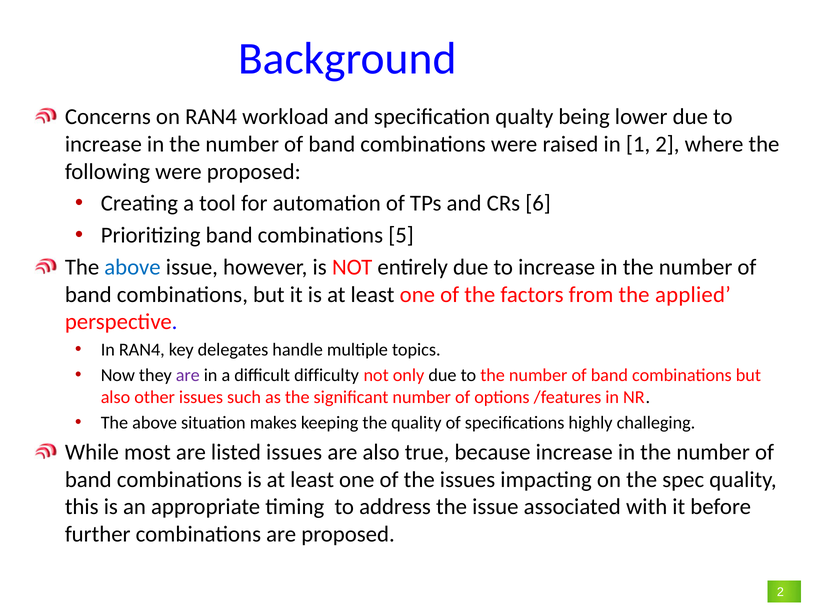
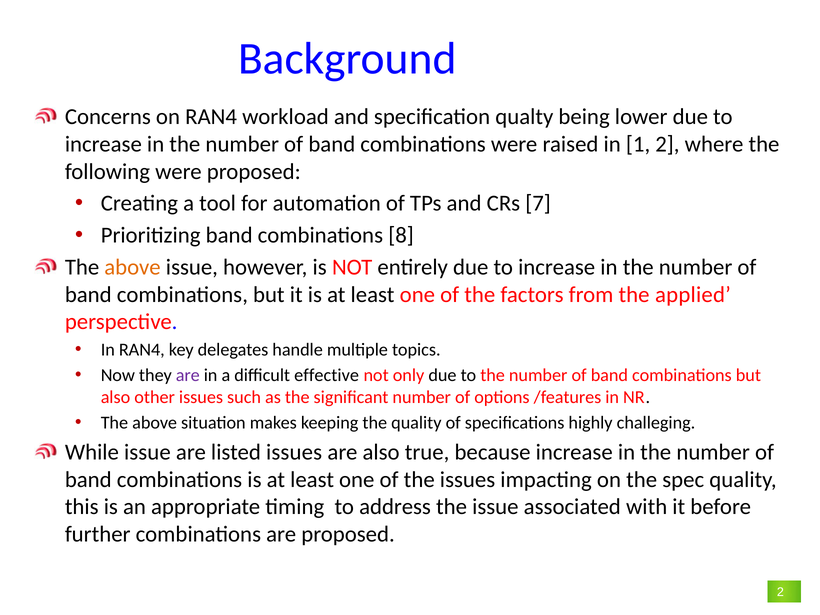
6: 6 -> 7
5: 5 -> 8
above at (133, 267) colour: blue -> orange
difficulty: difficulty -> effective
While most: most -> issue
